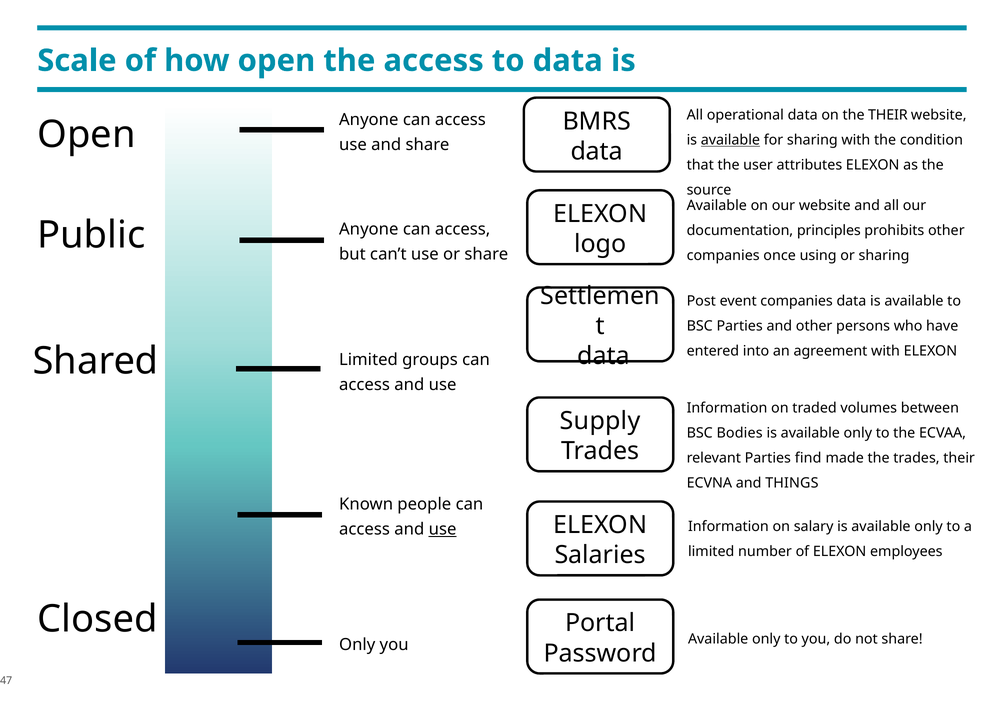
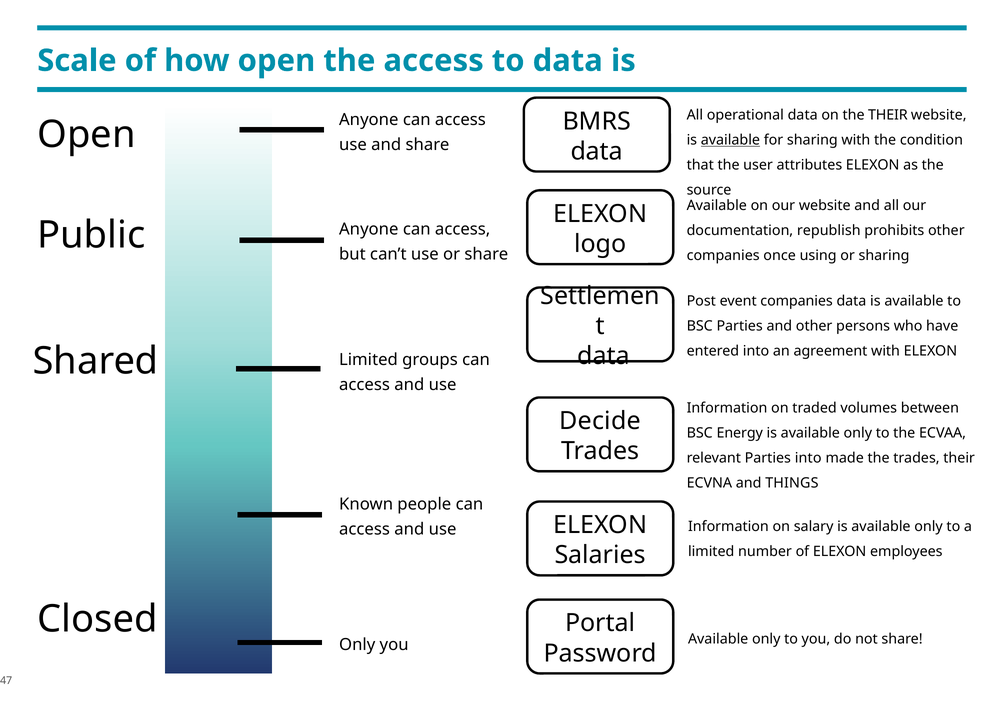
principles: principles -> republish
Supply: Supply -> Decide
Bodies: Bodies -> Energy
Parties find: find -> into
use at (443, 529) underline: present -> none
